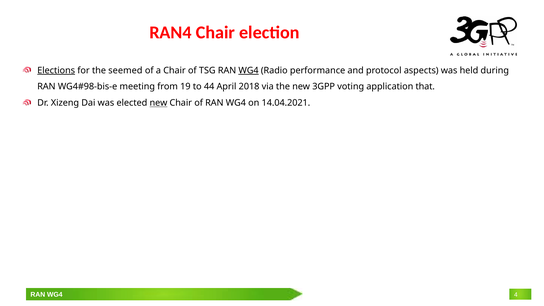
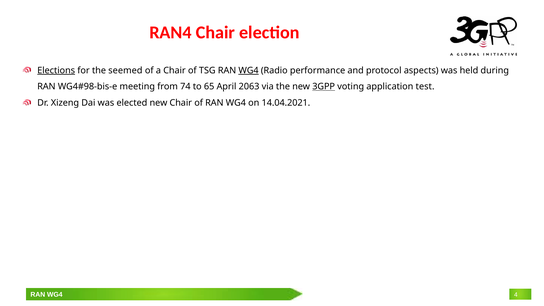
19: 19 -> 74
44: 44 -> 65
2018: 2018 -> 2063
3GPP at (324, 87) underline: none -> present
that: that -> test
new at (158, 103) underline: present -> none
